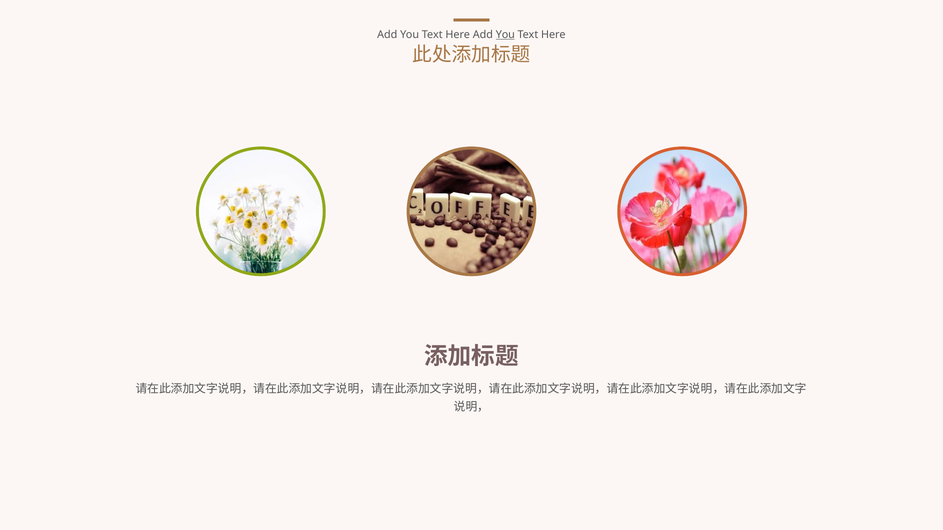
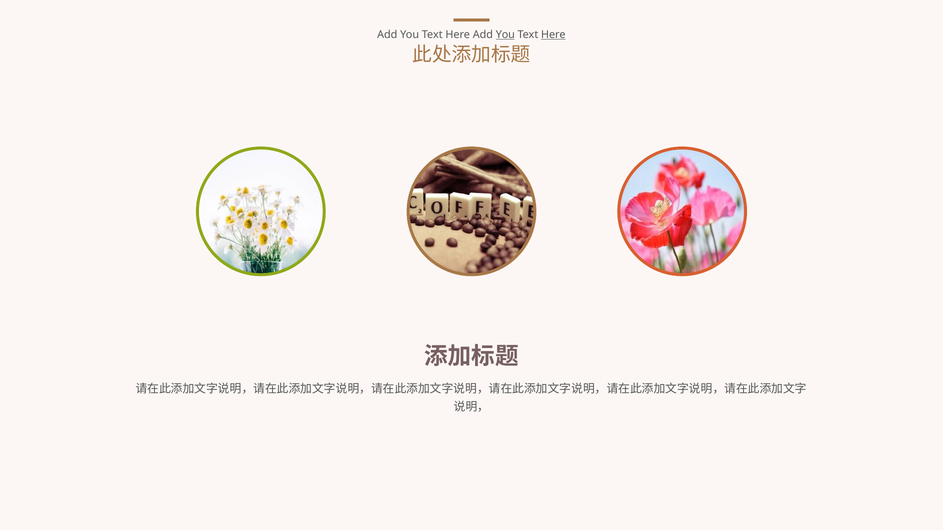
Here at (553, 35) underline: none -> present
